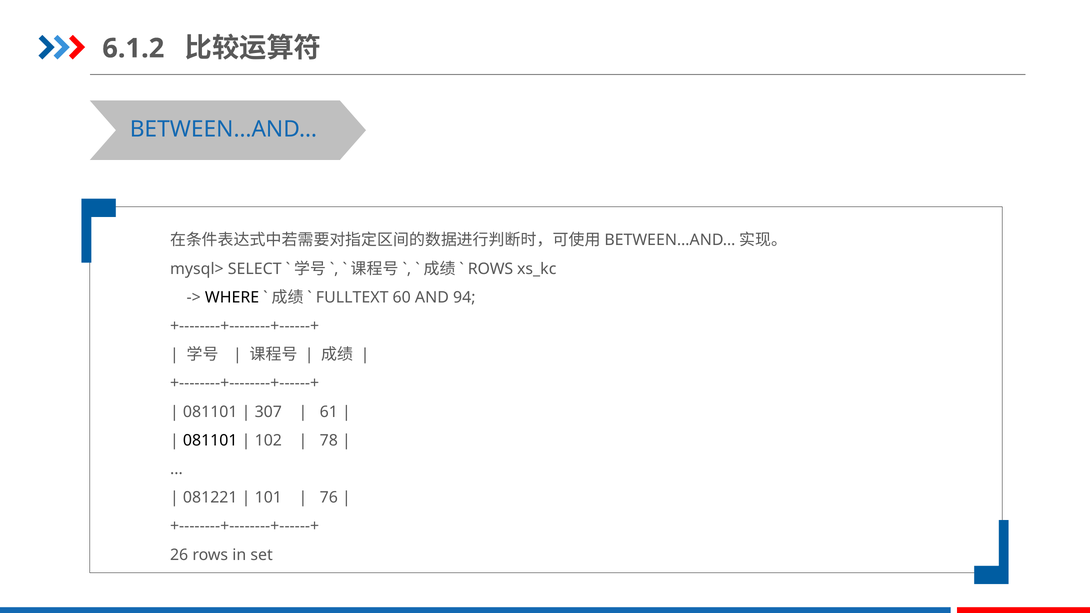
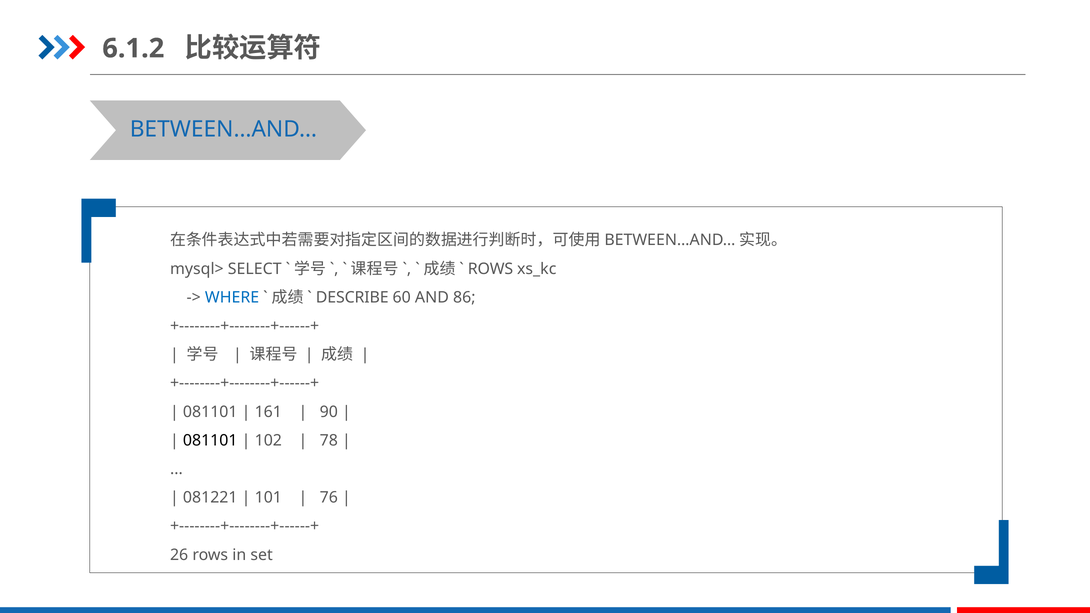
WHERE colour: black -> blue
FULLTEXT: FULLTEXT -> DESCRIBE
94: 94 -> 86
307: 307 -> 161
61: 61 -> 90
